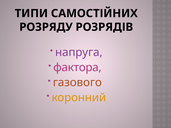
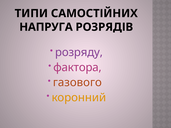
РОЗРЯДУ: РОЗРЯДУ -> НАПРУГА
напруга: напруга -> розряду
